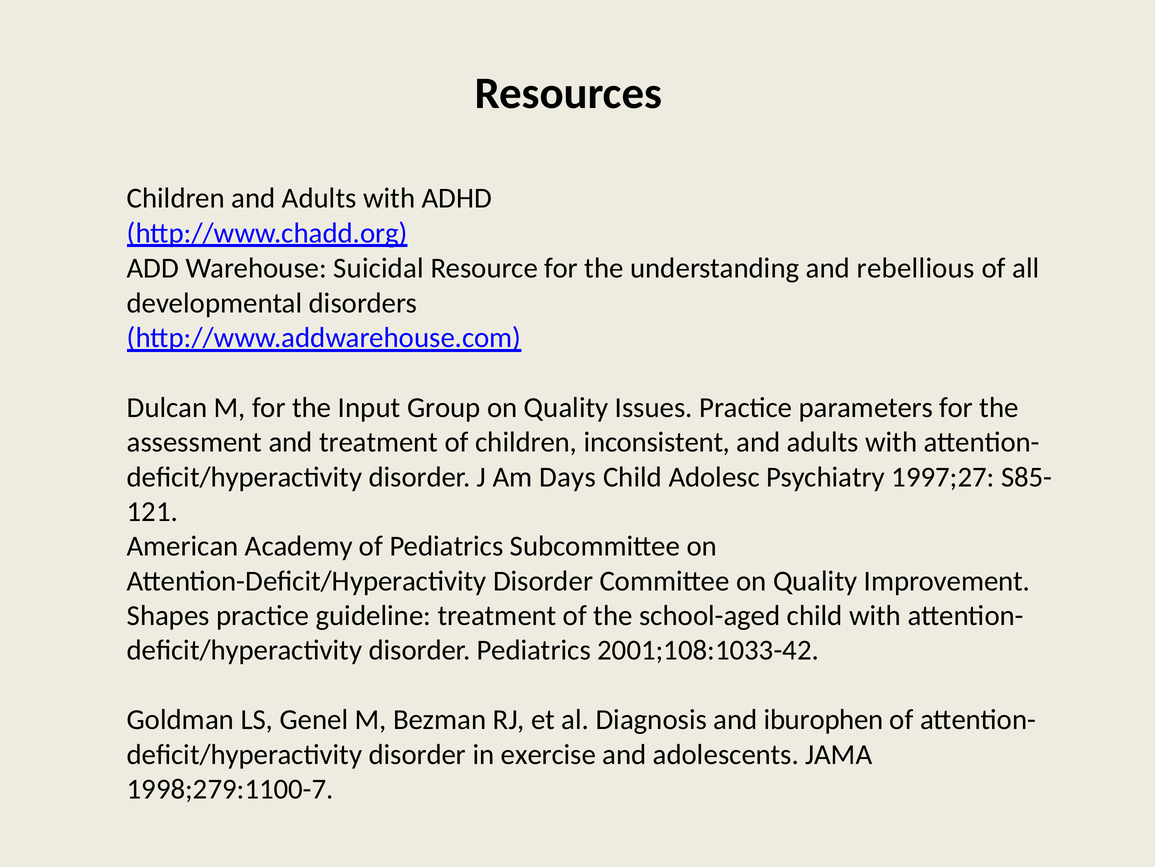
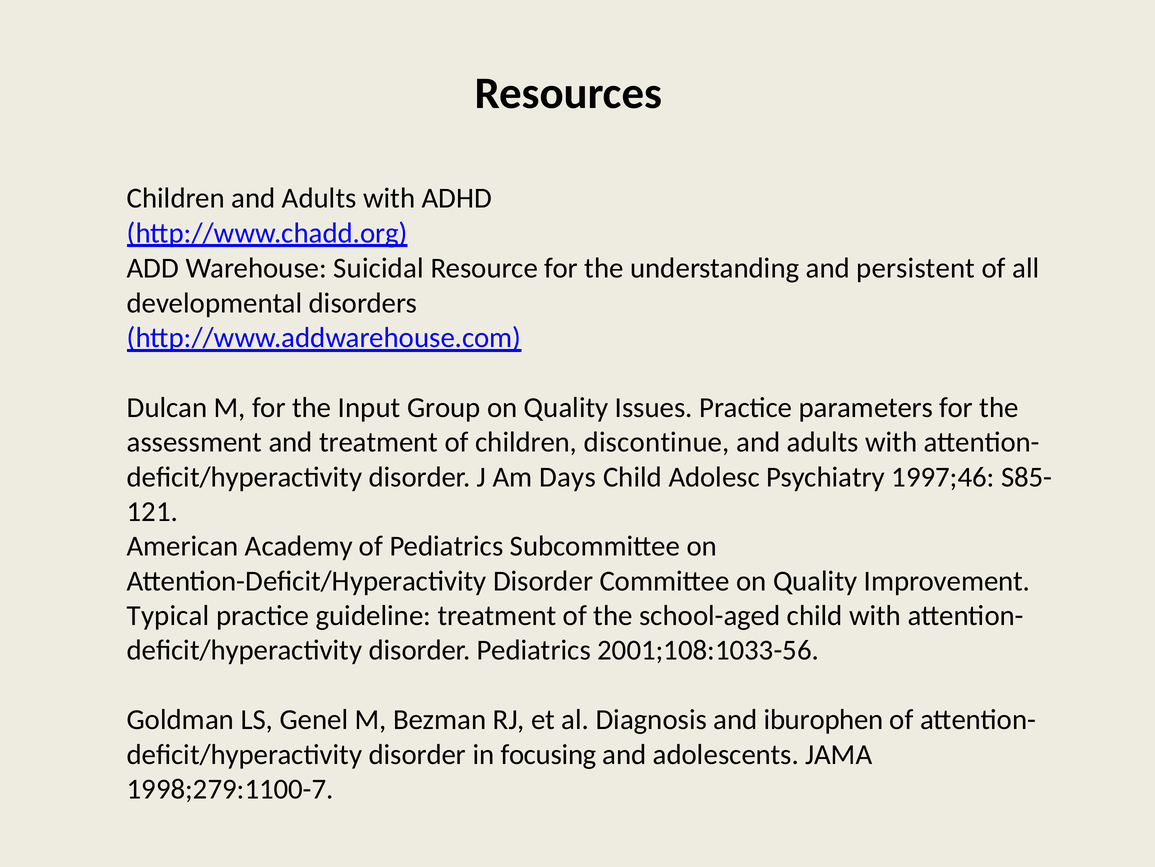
rebellious: rebellious -> persistent
inconsistent: inconsistent -> discontinue
1997;27: 1997;27 -> 1997;46
Shapes: Shapes -> Typical
2001;108:1033-42: 2001;108:1033-42 -> 2001;108:1033-56
exercise: exercise -> focusing
